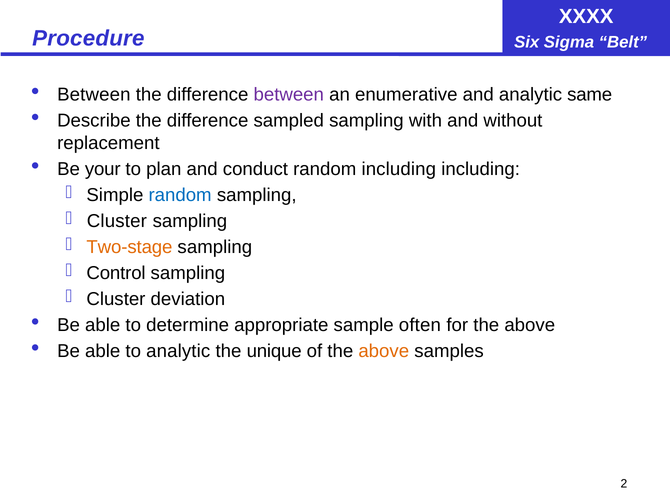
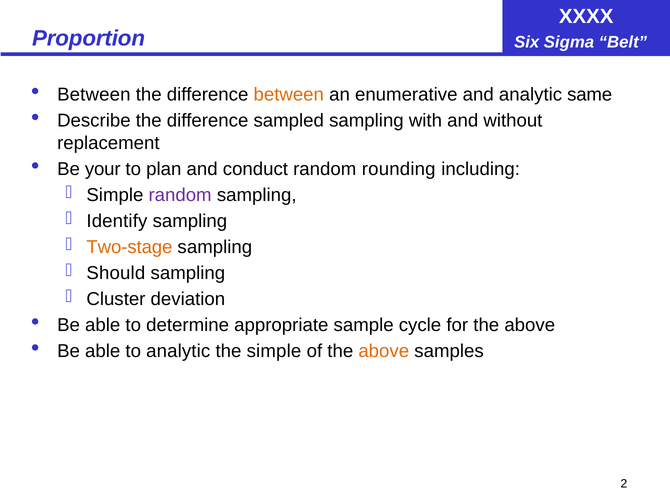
Procedure: Procedure -> Proportion
between at (289, 95) colour: purple -> orange
random including: including -> rounding
random at (180, 195) colour: blue -> purple
Cluster at (117, 221): Cluster -> Identify
Control: Control -> Should
often: often -> cycle
the unique: unique -> simple
